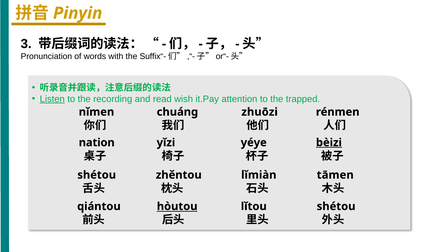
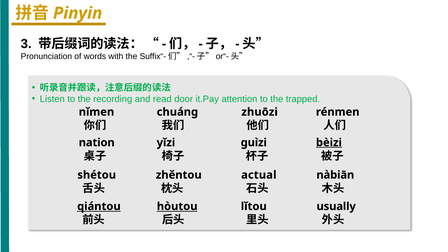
Listen underline: present -> none
wish: wish -> door
yéye: yéye -> ɡuìzi
lǐmiàn: lǐmiàn -> actual
tāmen: tāmen -> nàbiān
qiántou underline: none -> present
shétou at (336, 206): shétou -> usually
